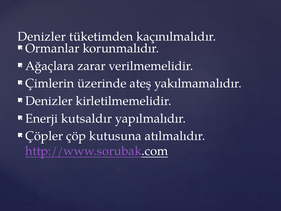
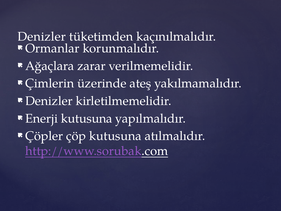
Enerji kutsaldır: kutsaldır -> kutusuna
